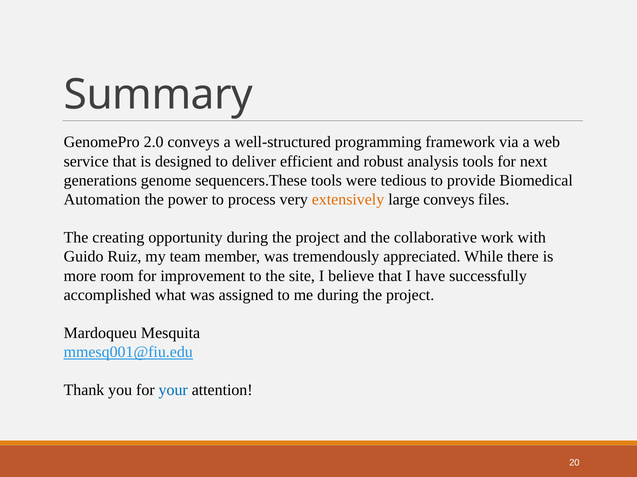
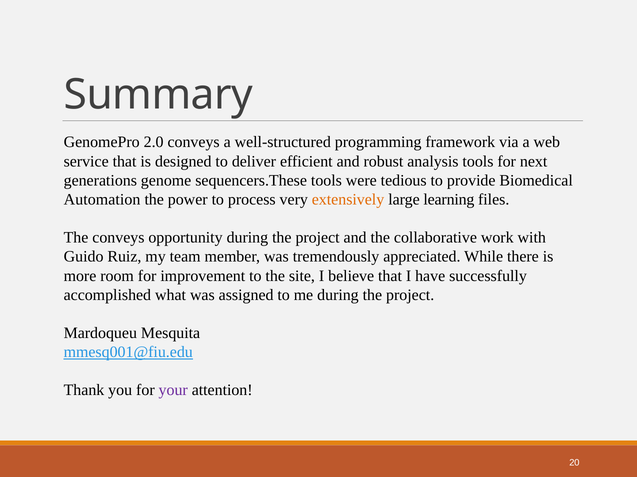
large conveys: conveys -> learning
The creating: creating -> conveys
your colour: blue -> purple
